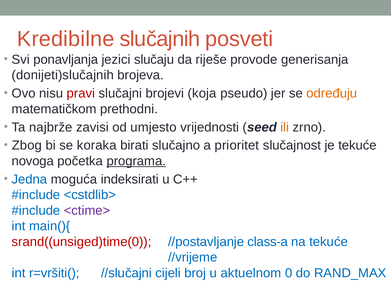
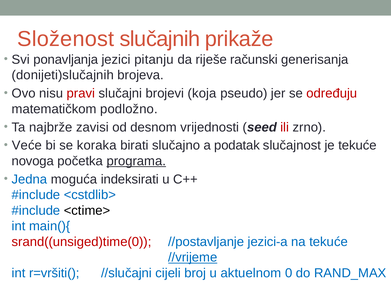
Kredibilne: Kredibilne -> Složenost
posveti: posveti -> prikaže
slučaju: slučaju -> pitanju
provode: provode -> računski
određuju colour: orange -> red
prethodni: prethodni -> podložno
umjesto: umjesto -> desnom
ili colour: orange -> red
Zbog: Zbog -> Veće
prioritet: prioritet -> podatak
<ctime> colour: purple -> black
class-a: class-a -> jezici-a
//vrijeme underline: none -> present
